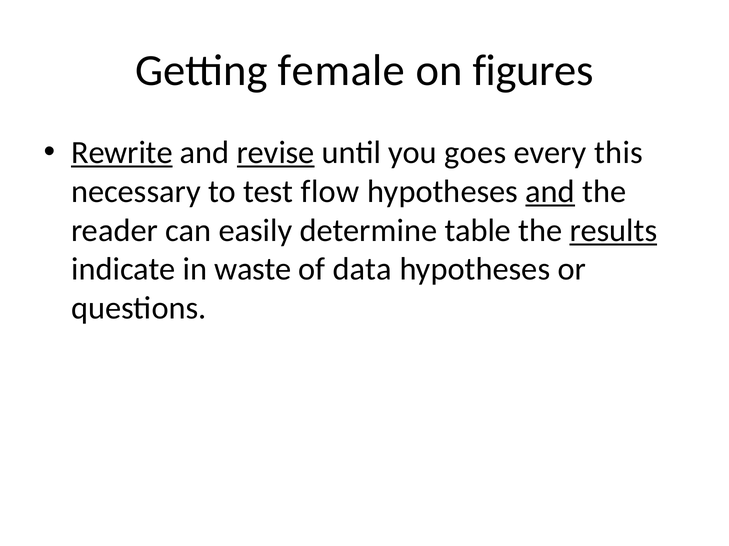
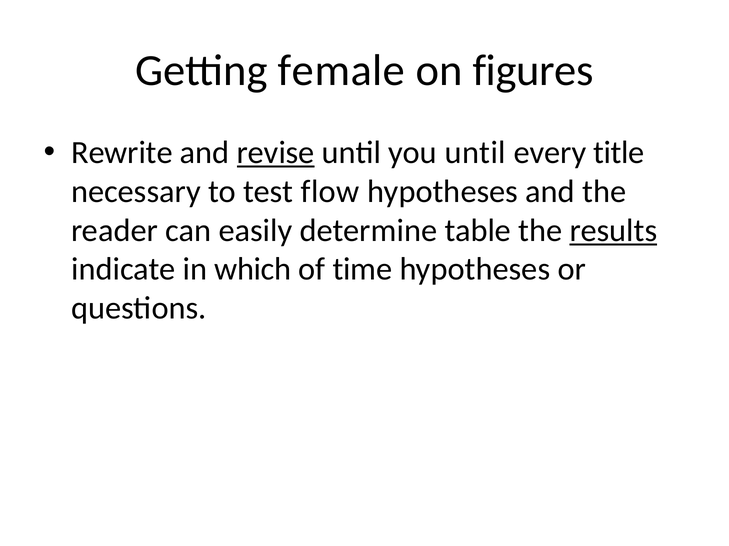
Rewrite underline: present -> none
you goes: goes -> until
this: this -> title
and at (550, 192) underline: present -> none
waste: waste -> which
data: data -> time
